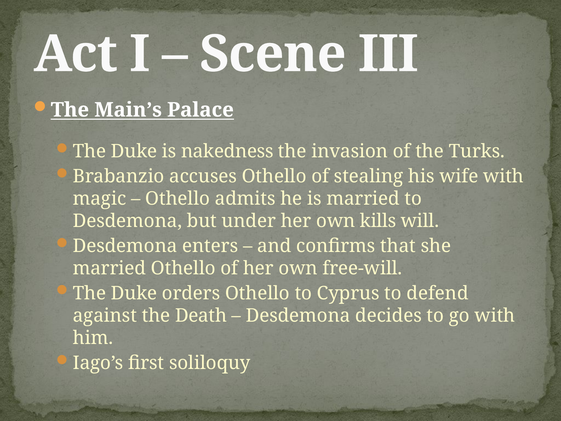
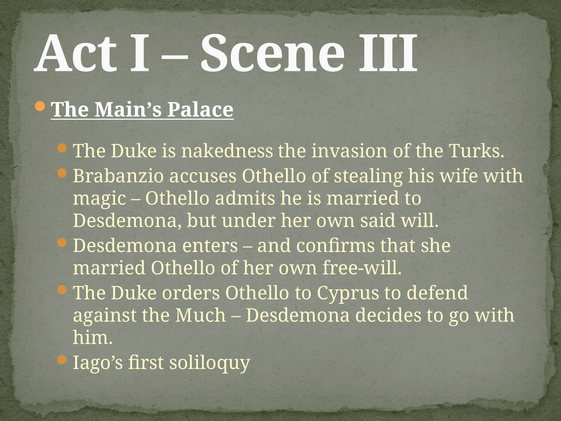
kills: kills -> said
Death: Death -> Much
